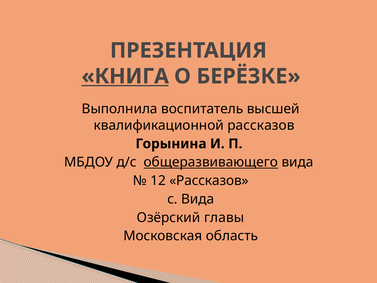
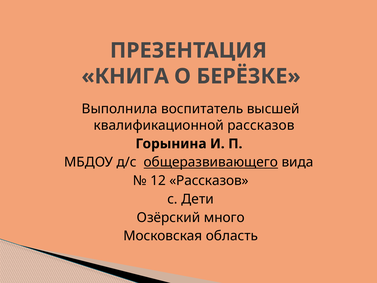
КНИГА underline: present -> none
с Вида: Вида -> Дети
главы: главы -> много
